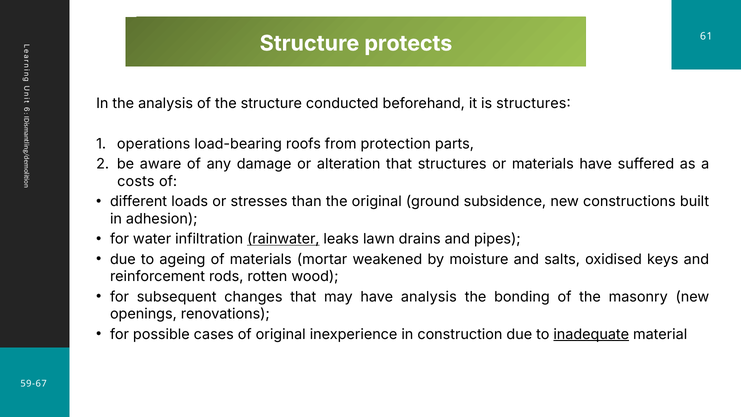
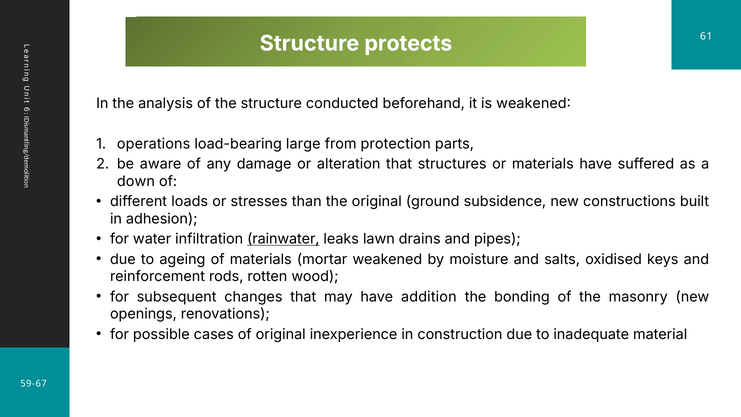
is structures: structures -> weakened
roofs: roofs -> large
costs: costs -> down
have analysis: analysis -> addition
inadequate underline: present -> none
